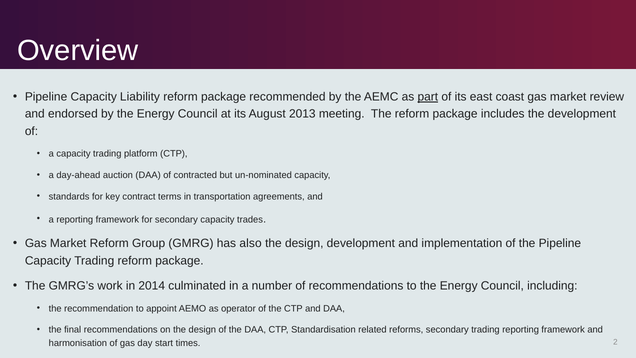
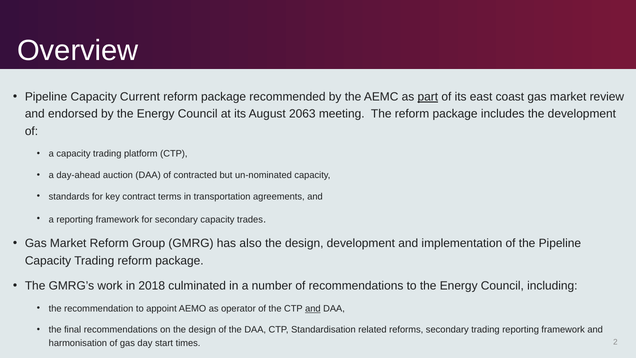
Liability: Liability -> Current
2013: 2013 -> 2063
2014: 2014 -> 2018
and at (313, 308) underline: none -> present
